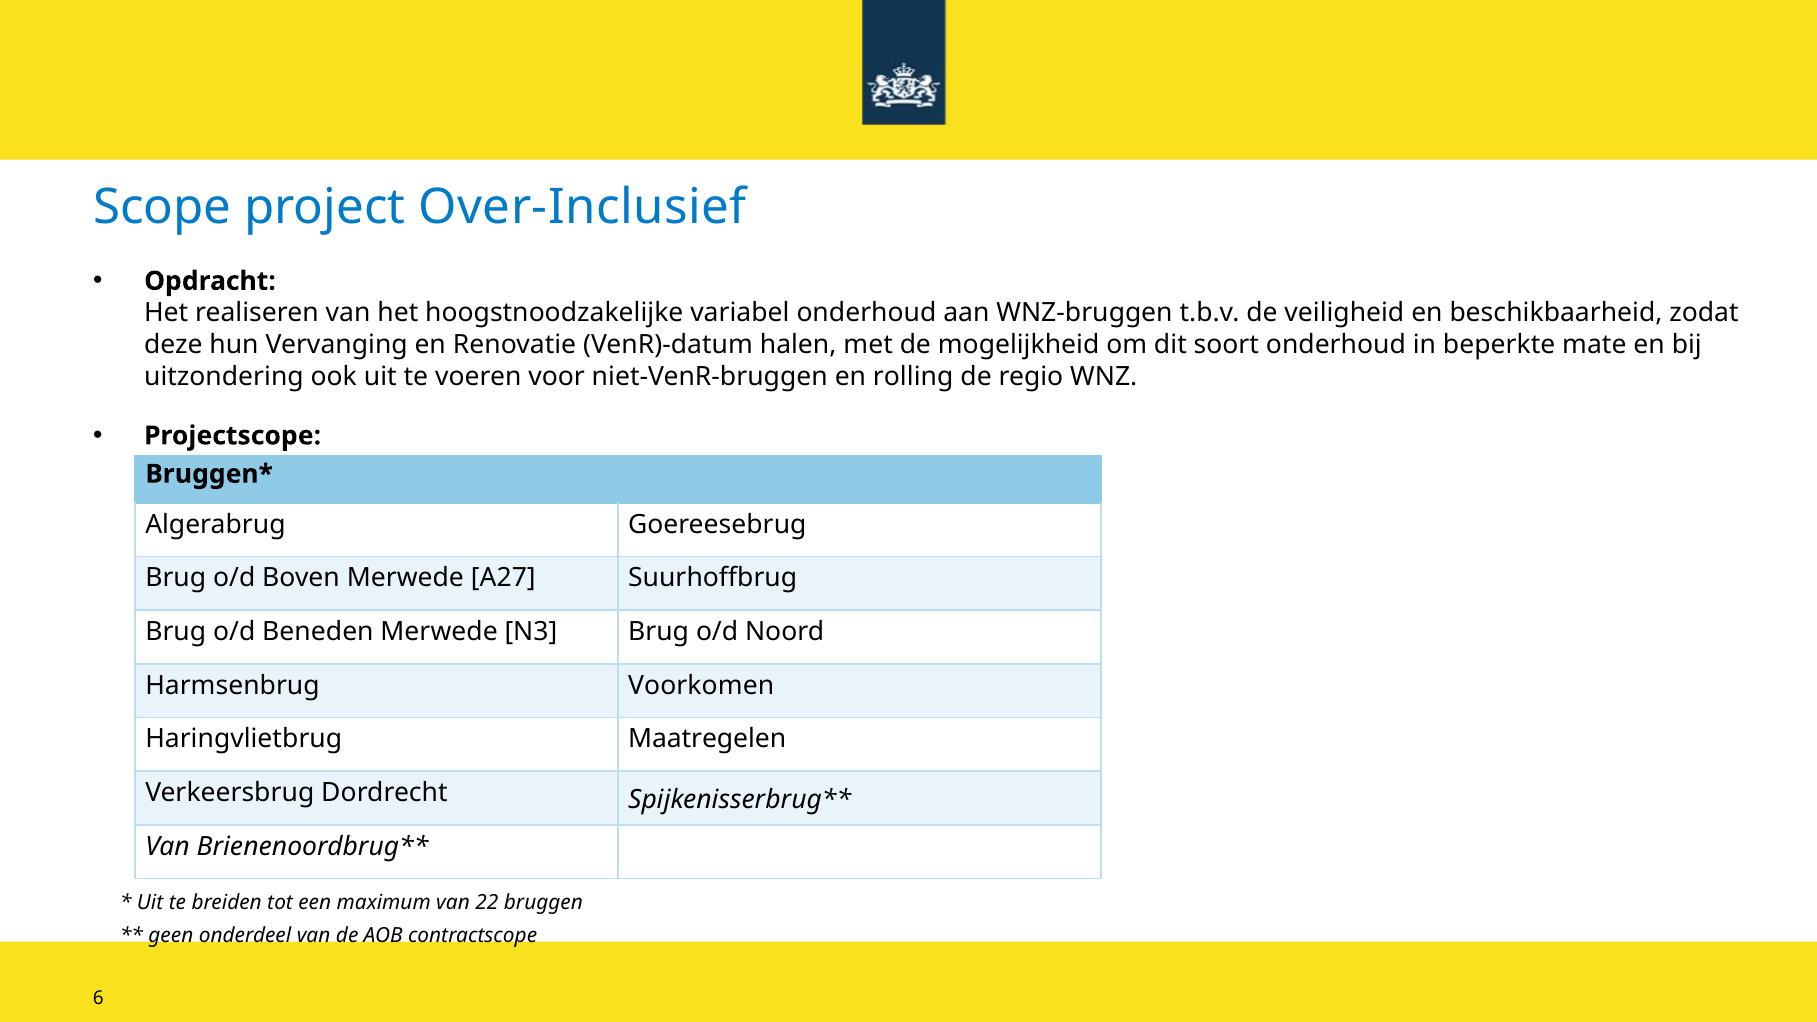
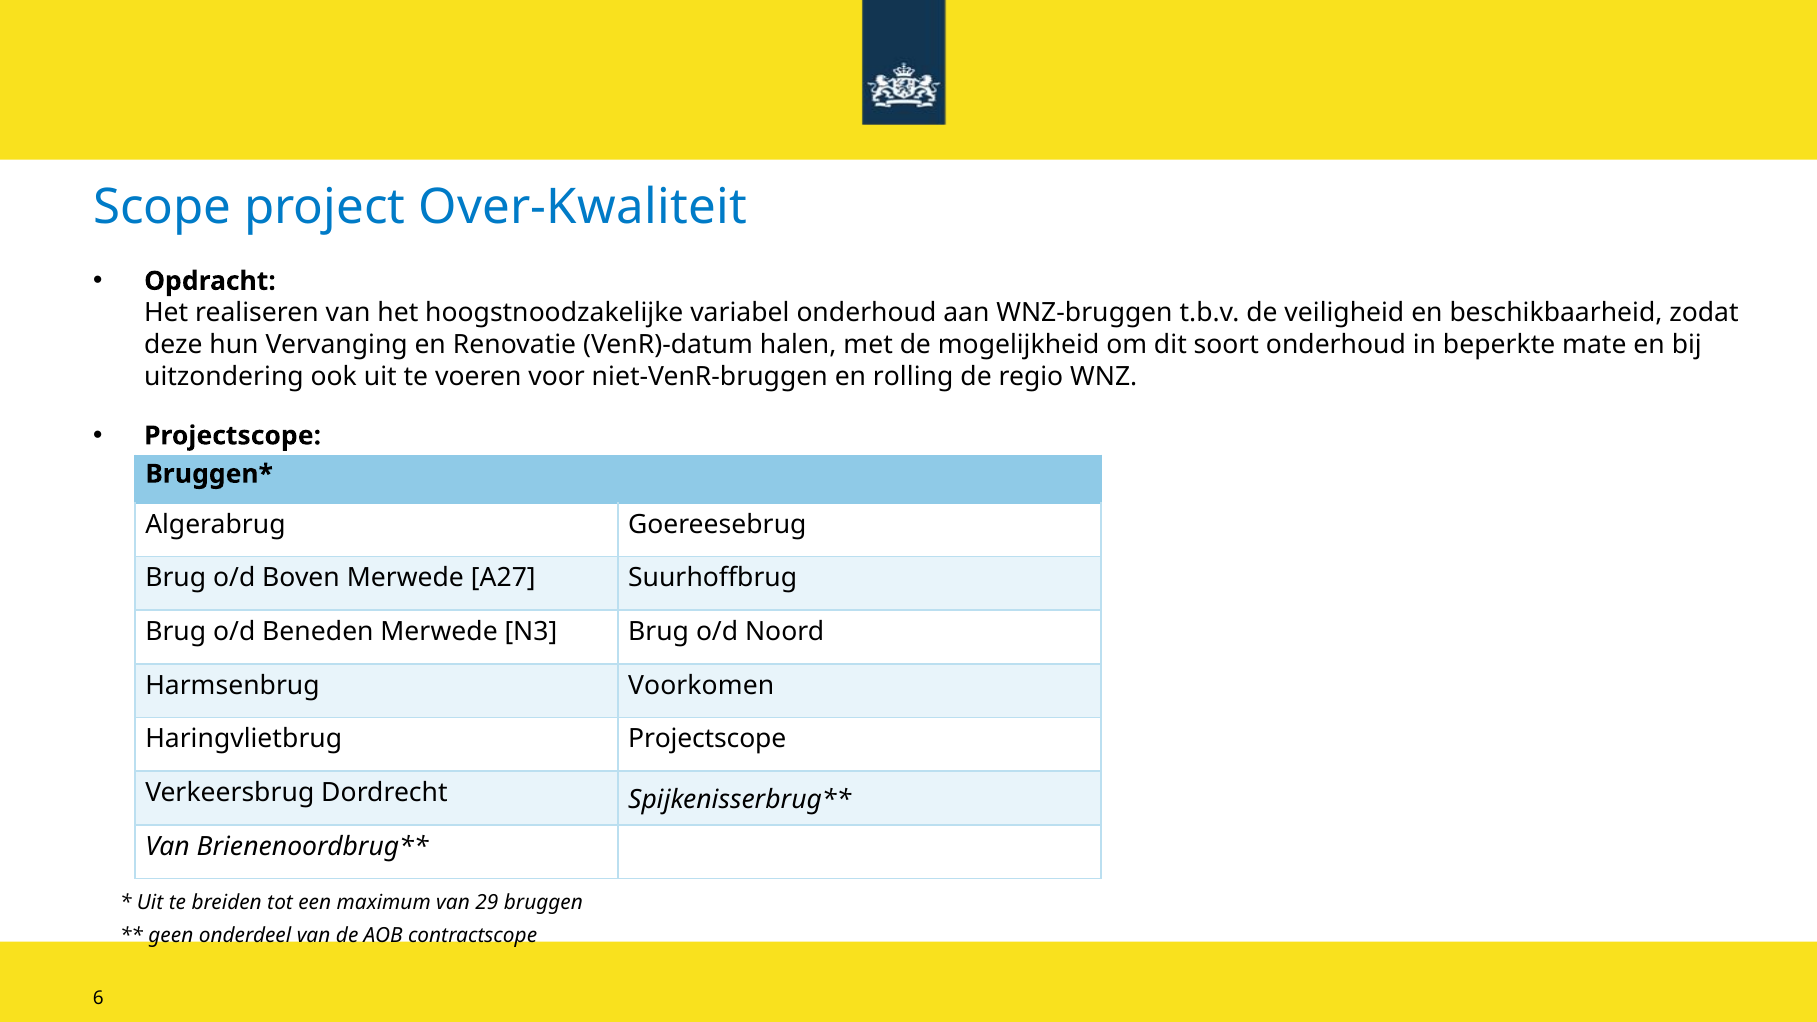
Over-Inclusief: Over-Inclusief -> Over-Kwaliteit
Haringvlietbrug Maatregelen: Maatregelen -> Projectscope
22: 22 -> 29
